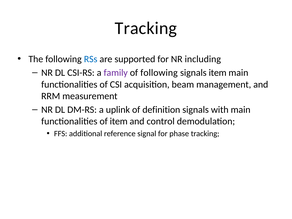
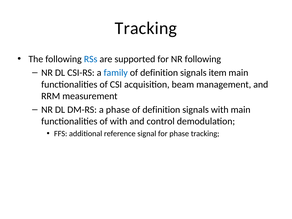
NR including: including -> following
family colour: purple -> blue
following at (159, 73): following -> definition
a uplink: uplink -> phase
of item: item -> with
